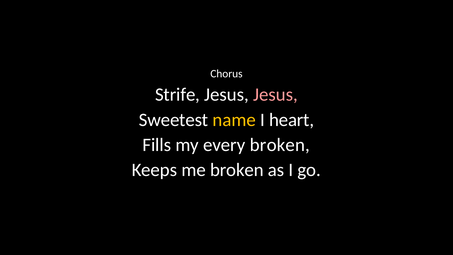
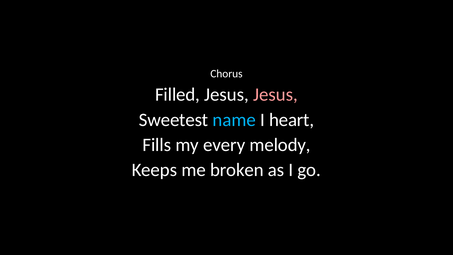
Strife: Strife -> Filled
name colour: yellow -> light blue
every broken: broken -> melody
